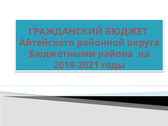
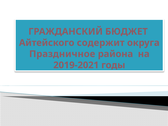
районной: районной -> содержит
Бюджетными: Бюджетными -> Праздничное
